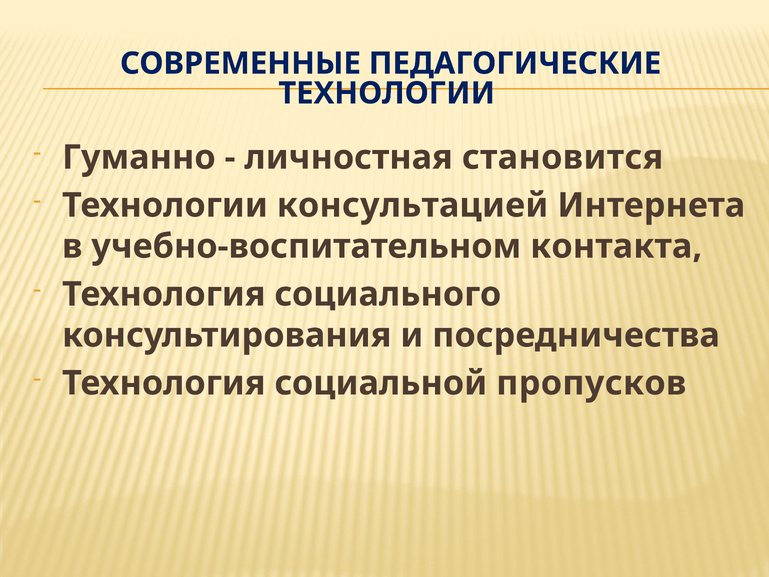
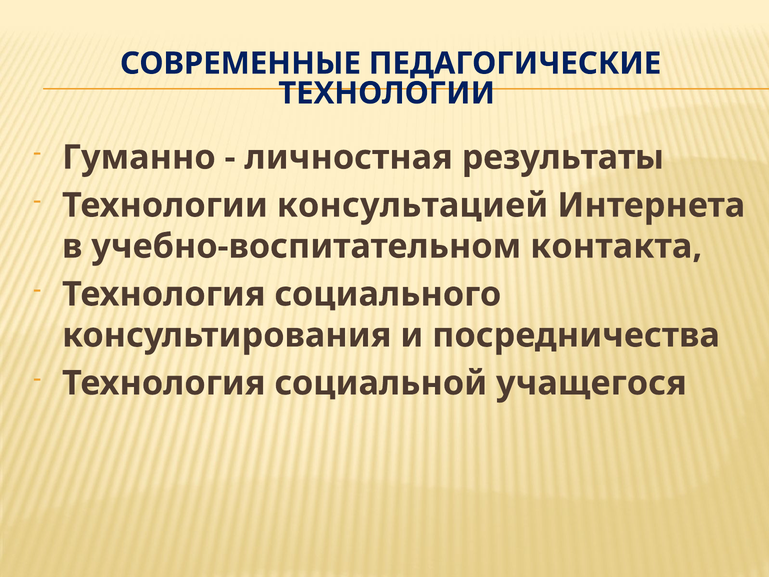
становится: становится -> результаты
пропусков: пропусков -> учащегося
